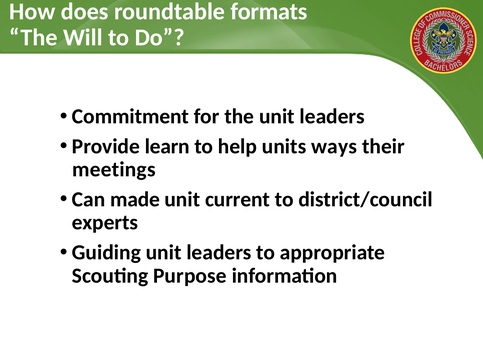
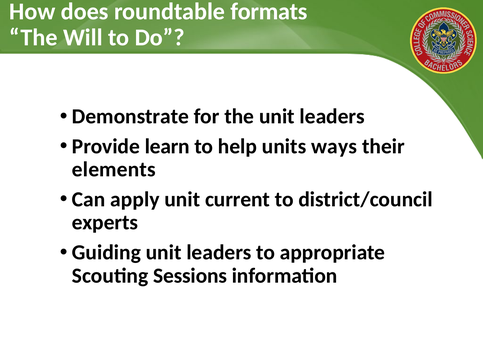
Commitment: Commitment -> Demonstrate
meetings: meetings -> elements
made: made -> apply
Purpose: Purpose -> Sessions
